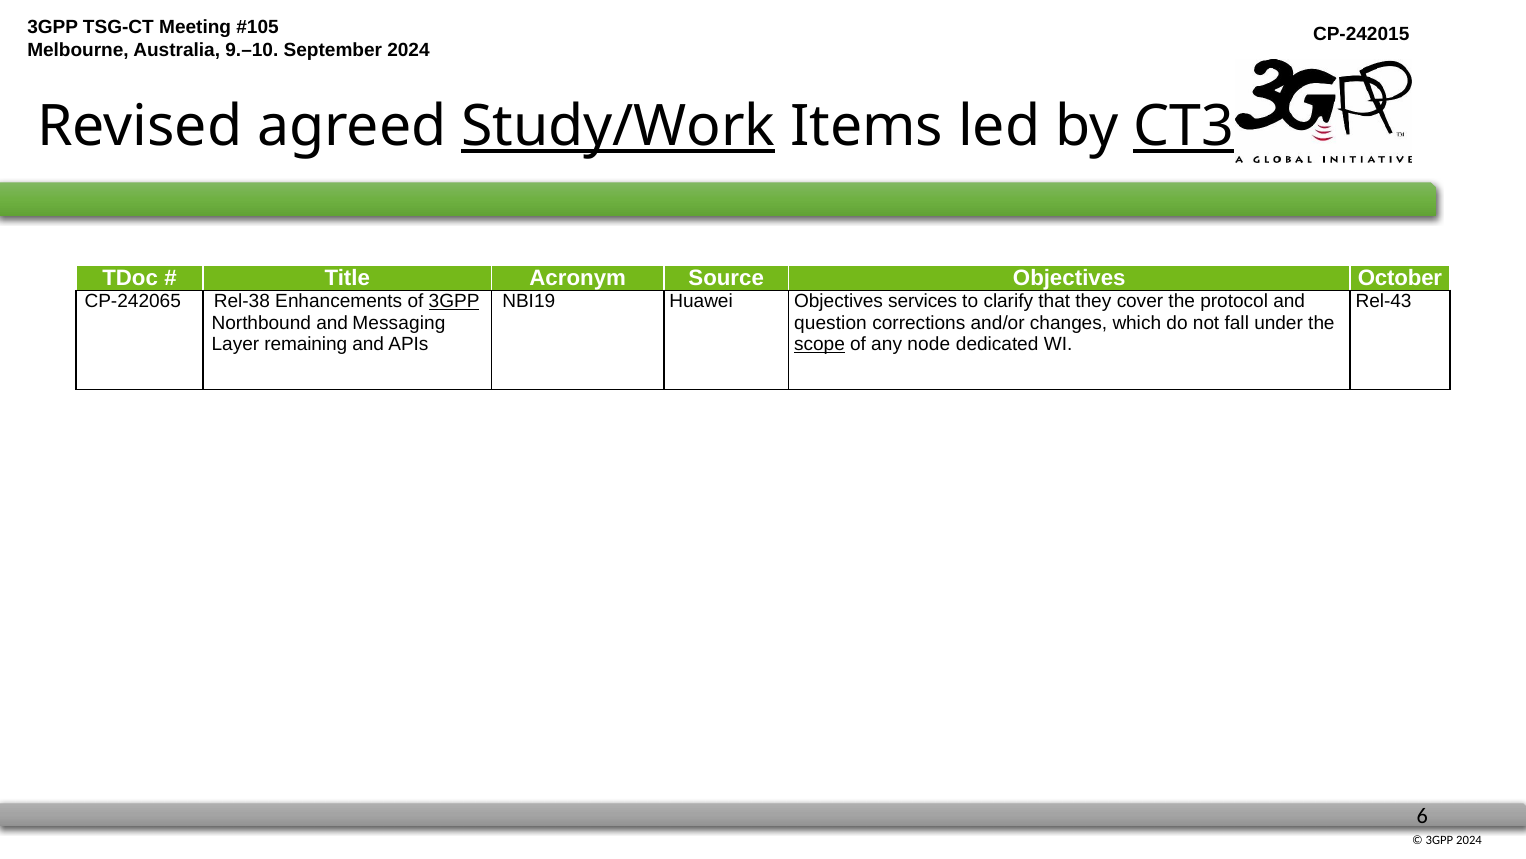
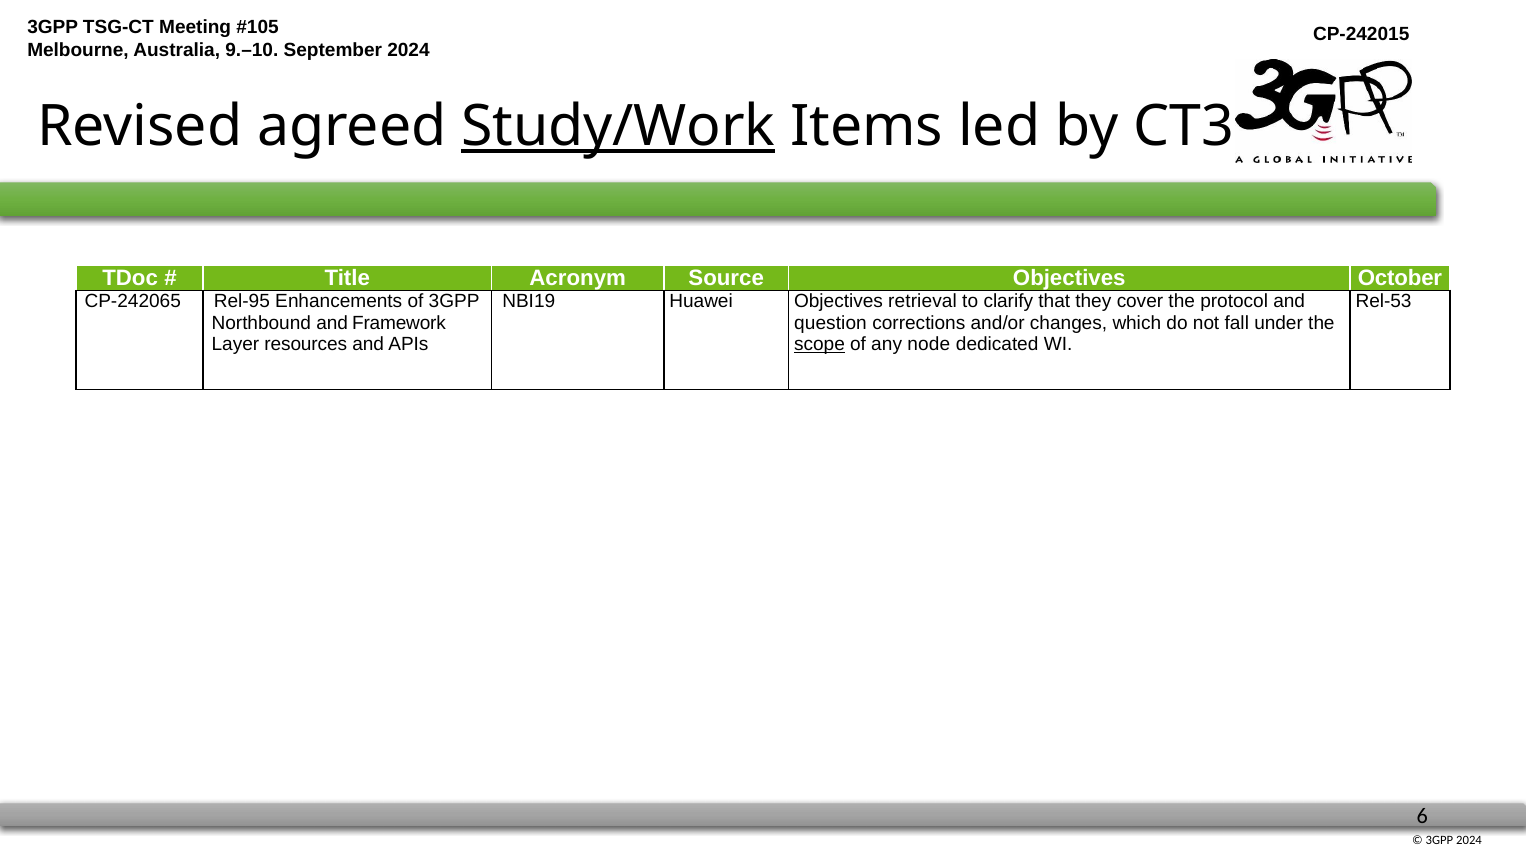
CT3 underline: present -> none
Rel-38: Rel-38 -> Rel-95
3GPP at (454, 301) underline: present -> none
services: services -> retrieval
Rel-43: Rel-43 -> Rel-53
Messaging: Messaging -> Framework
remaining: remaining -> resources
